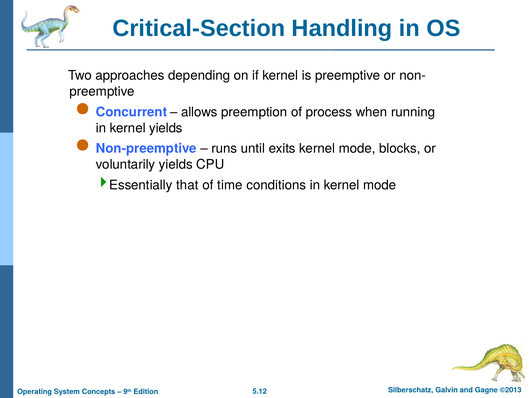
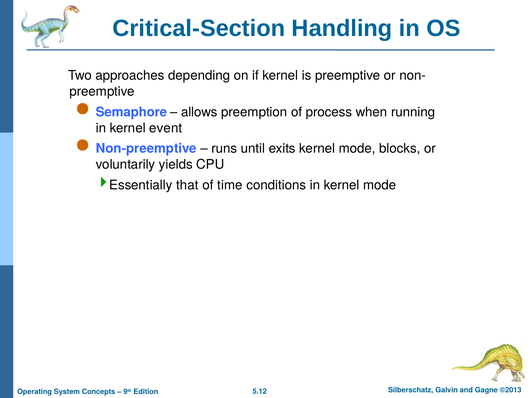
Concurrent: Concurrent -> Semaphore
kernel yields: yields -> event
